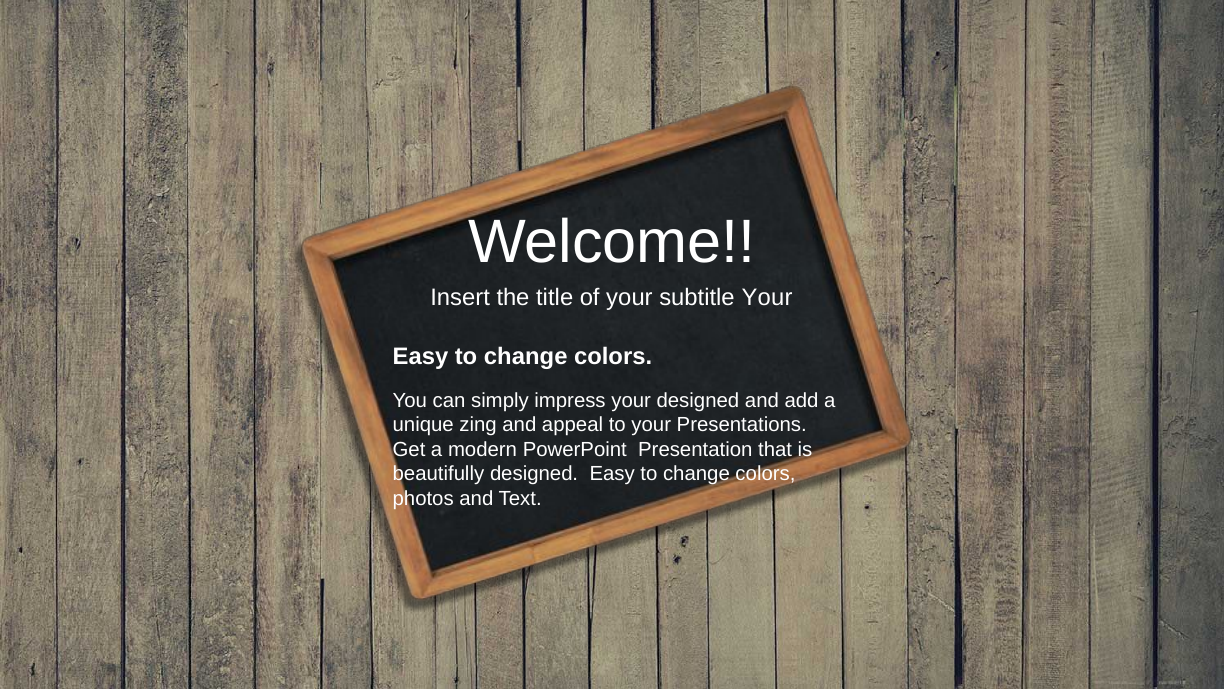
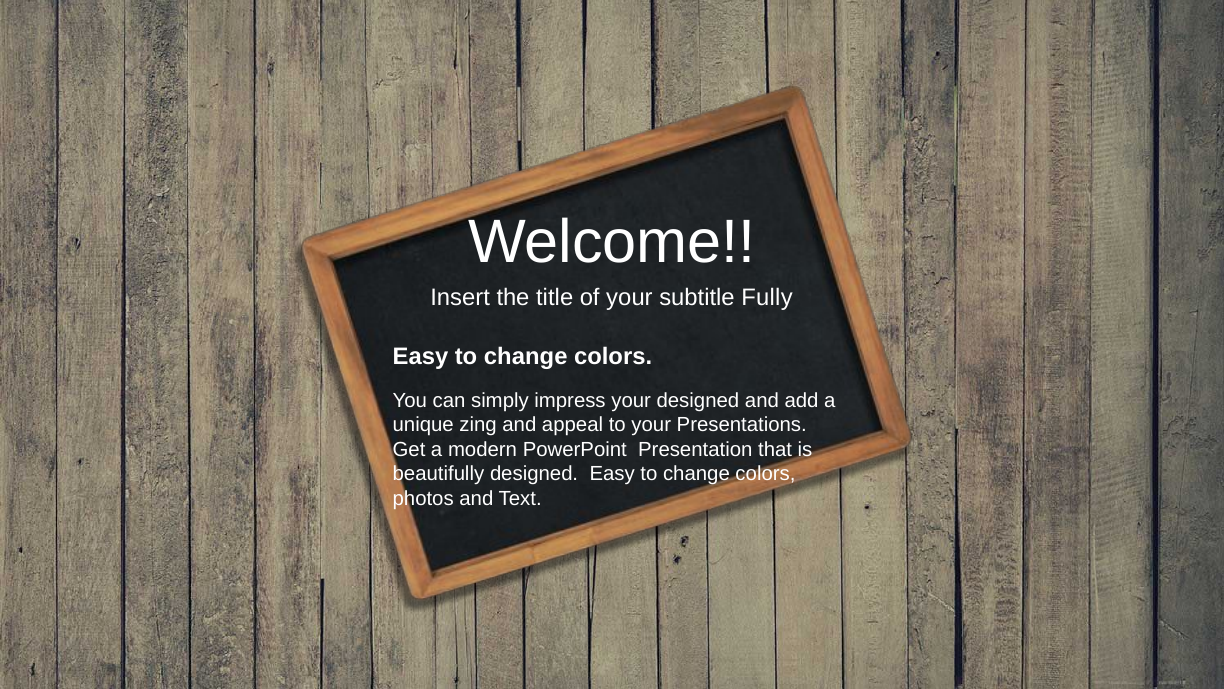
subtitle Your: Your -> Fully
